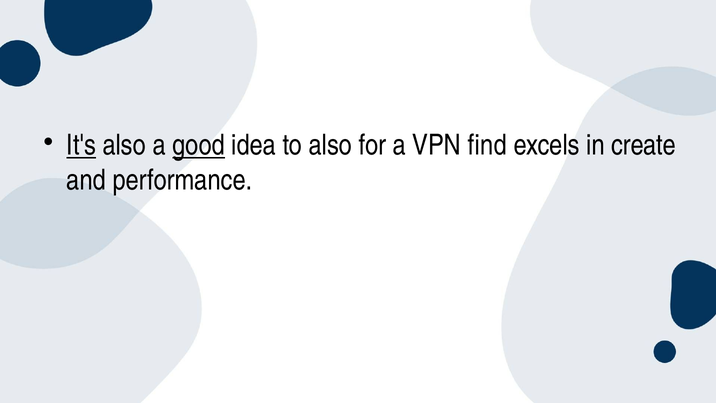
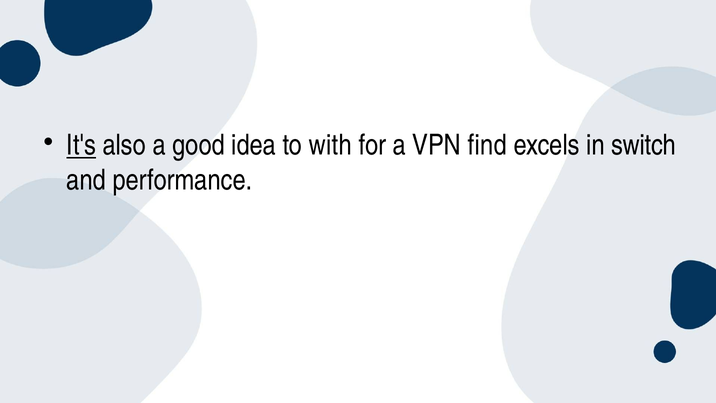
good underline: present -> none
to also: also -> with
create: create -> switch
